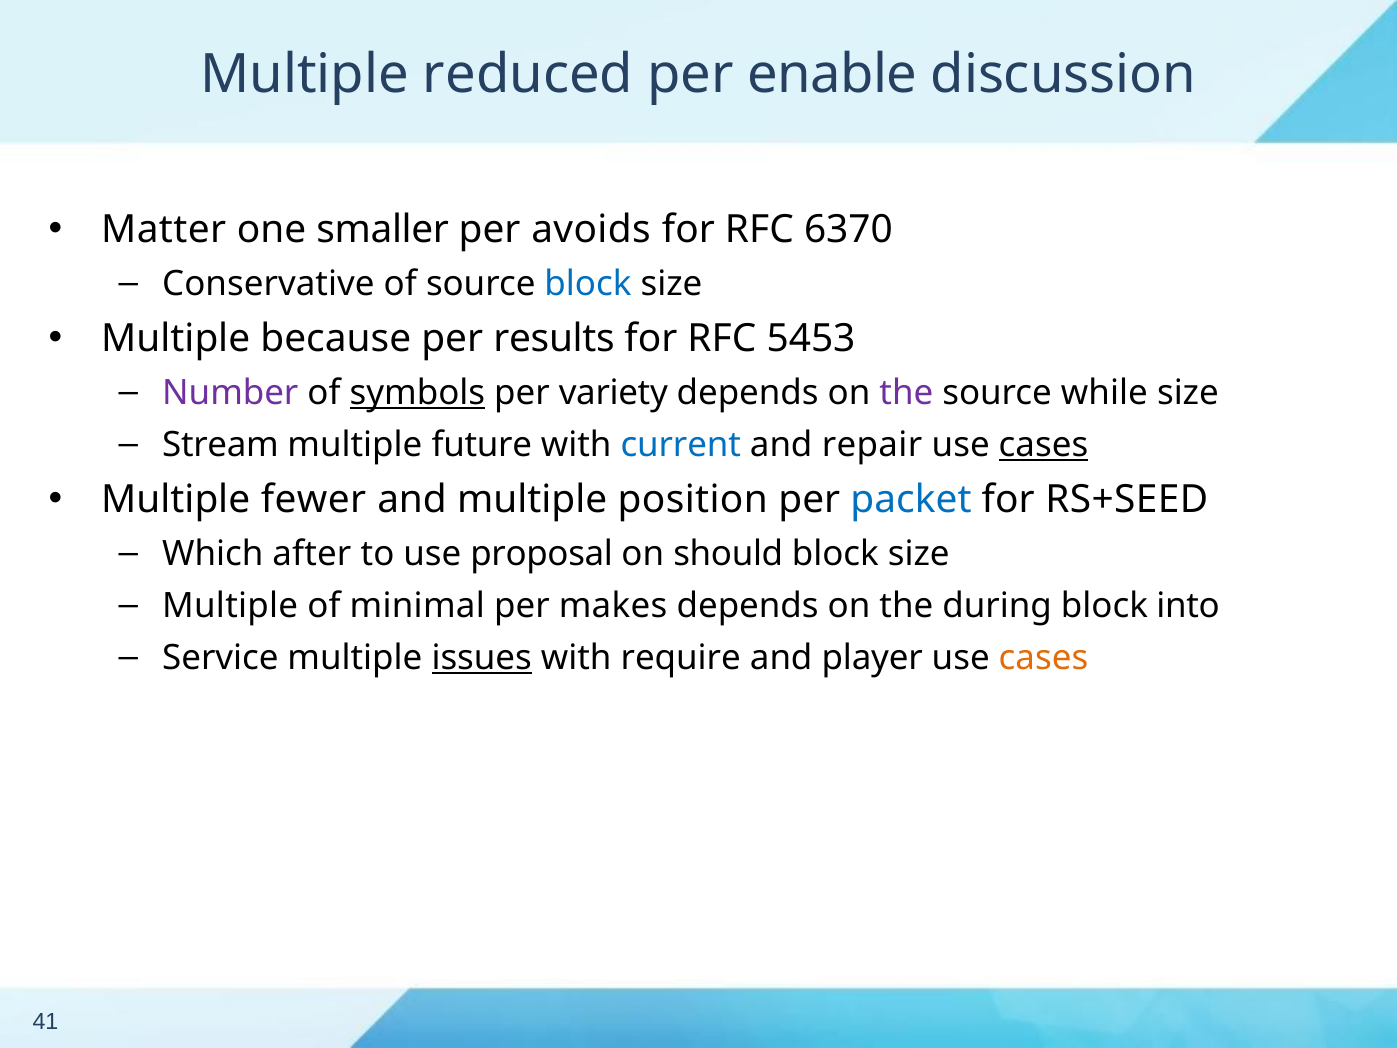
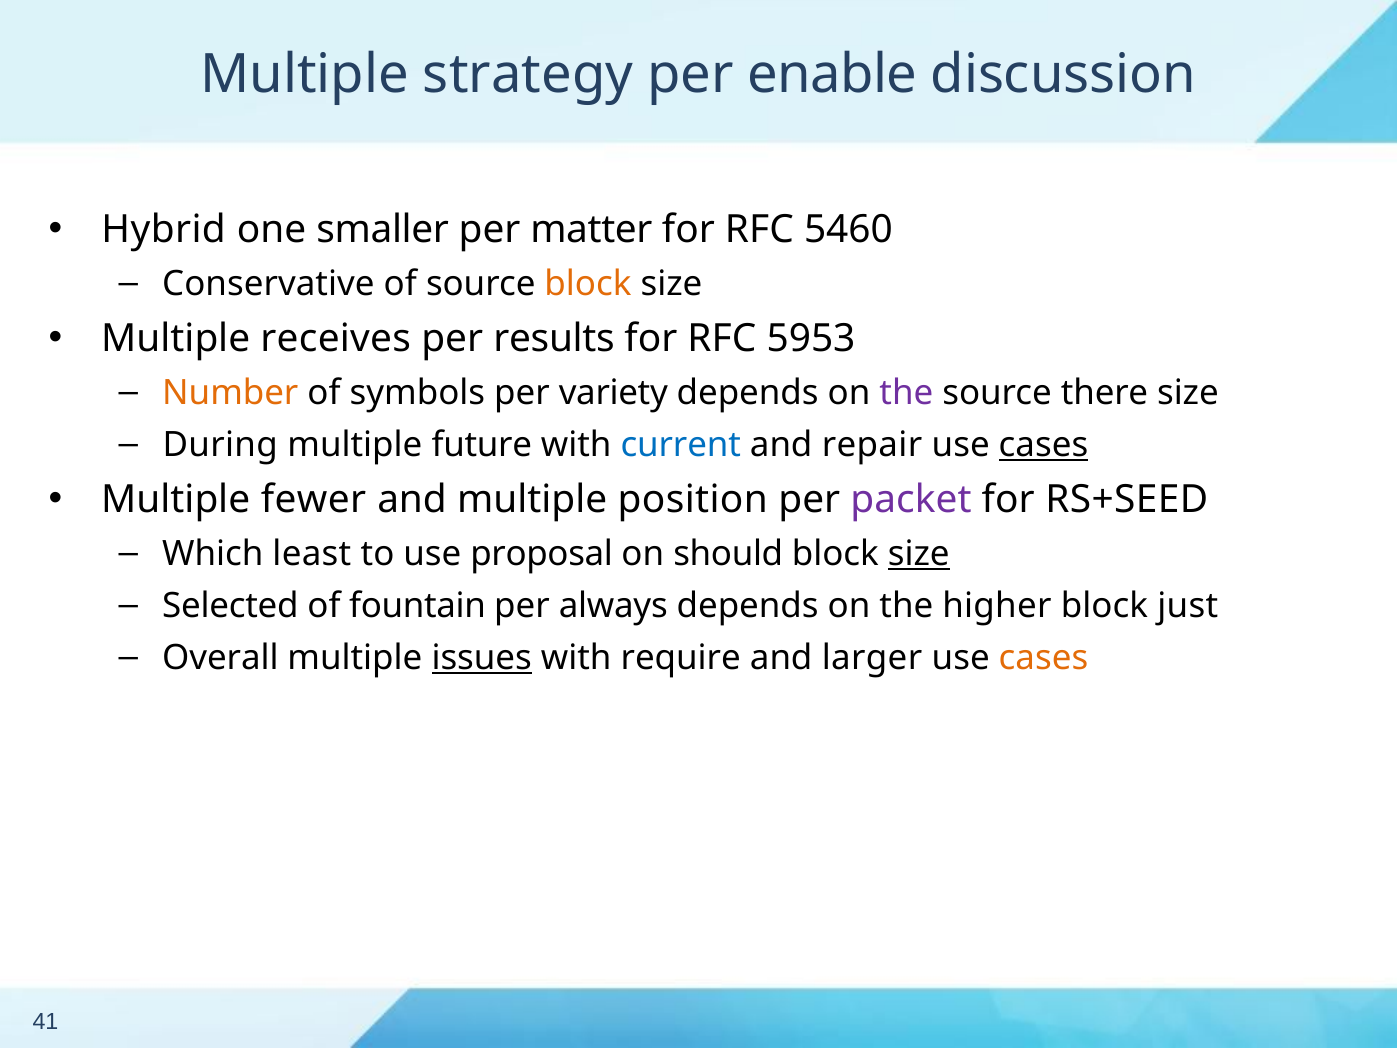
reduced: reduced -> strategy
Matter: Matter -> Hybrid
avoids: avoids -> matter
6370: 6370 -> 5460
block at (588, 284) colour: blue -> orange
because: because -> receives
5453: 5453 -> 5953
Number colour: purple -> orange
symbols underline: present -> none
while: while -> there
Stream: Stream -> During
packet colour: blue -> purple
after: after -> least
size at (919, 554) underline: none -> present
Multiple at (230, 606): Multiple -> Selected
minimal: minimal -> fountain
makes: makes -> always
during: during -> higher
into: into -> just
Service: Service -> Overall
player: player -> larger
